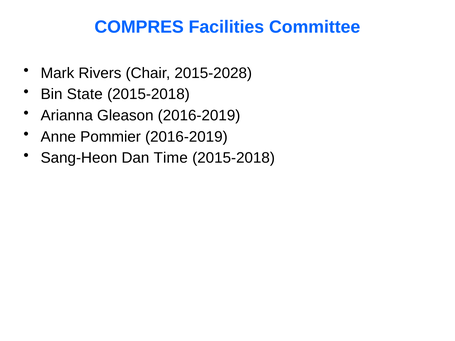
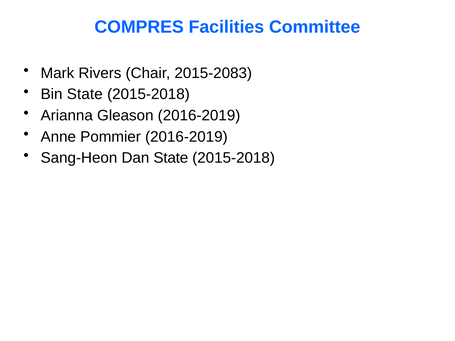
2015-2028: 2015-2028 -> 2015-2083
Dan Time: Time -> State
